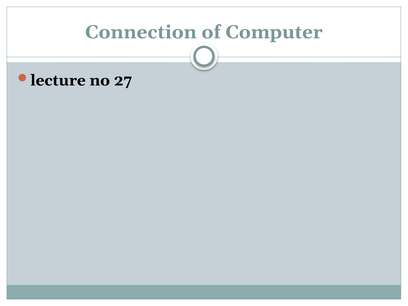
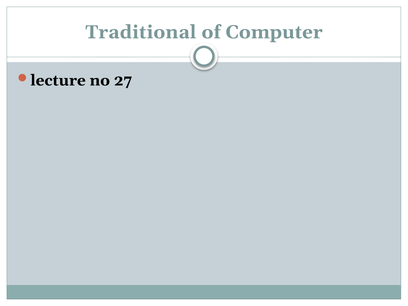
Connection: Connection -> Traditional
